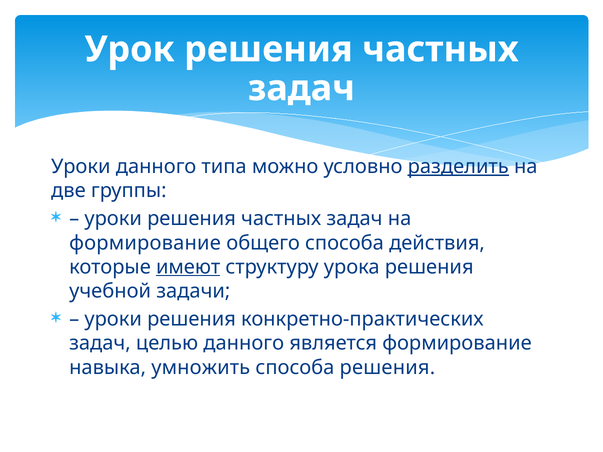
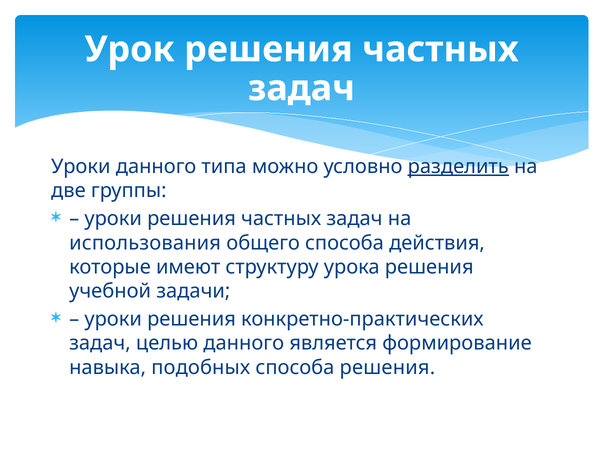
формирование at (145, 243): формирование -> использования
имеют underline: present -> none
умножить: умножить -> подобных
